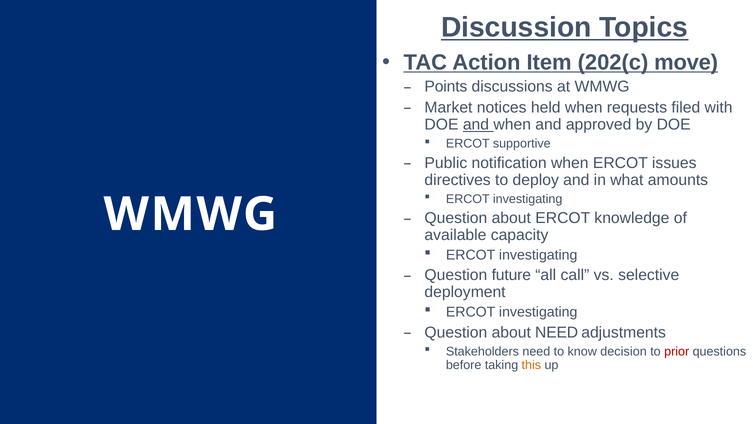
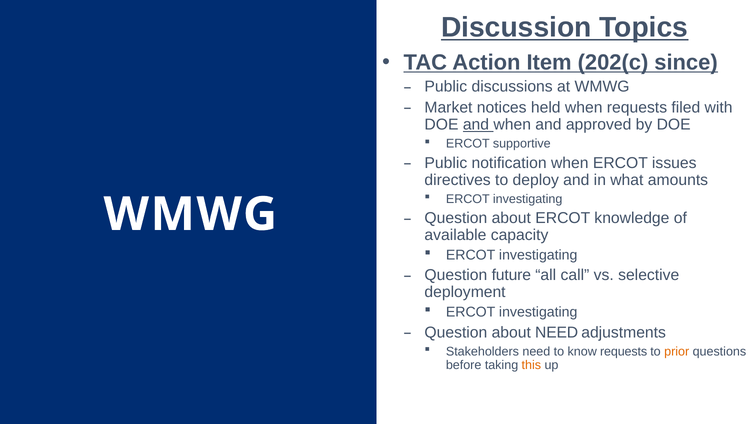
move: move -> since
Points at (446, 87): Points -> Public
know decision: decision -> requests
prior colour: red -> orange
